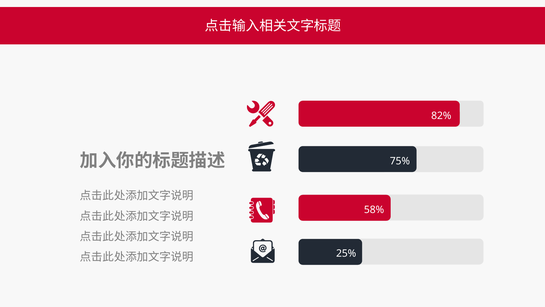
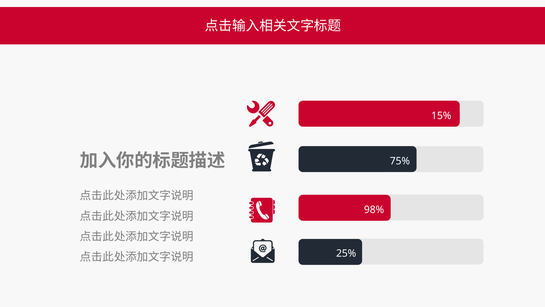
82%: 82% -> 15%
58%: 58% -> 98%
